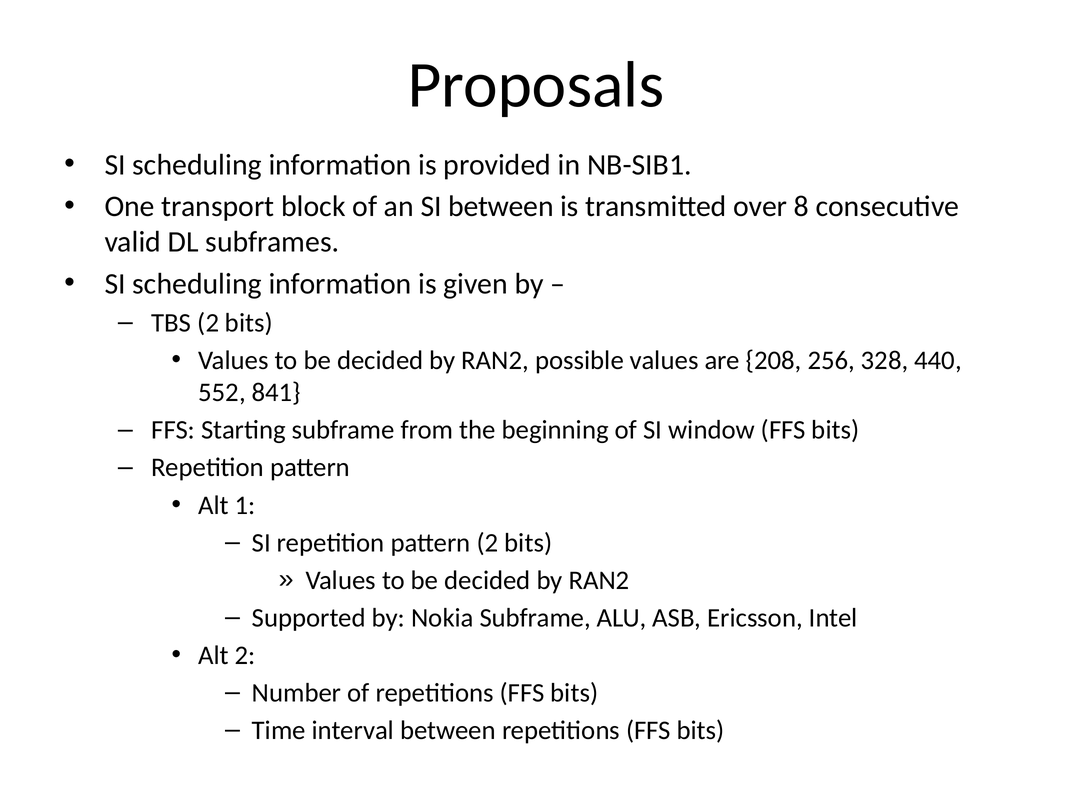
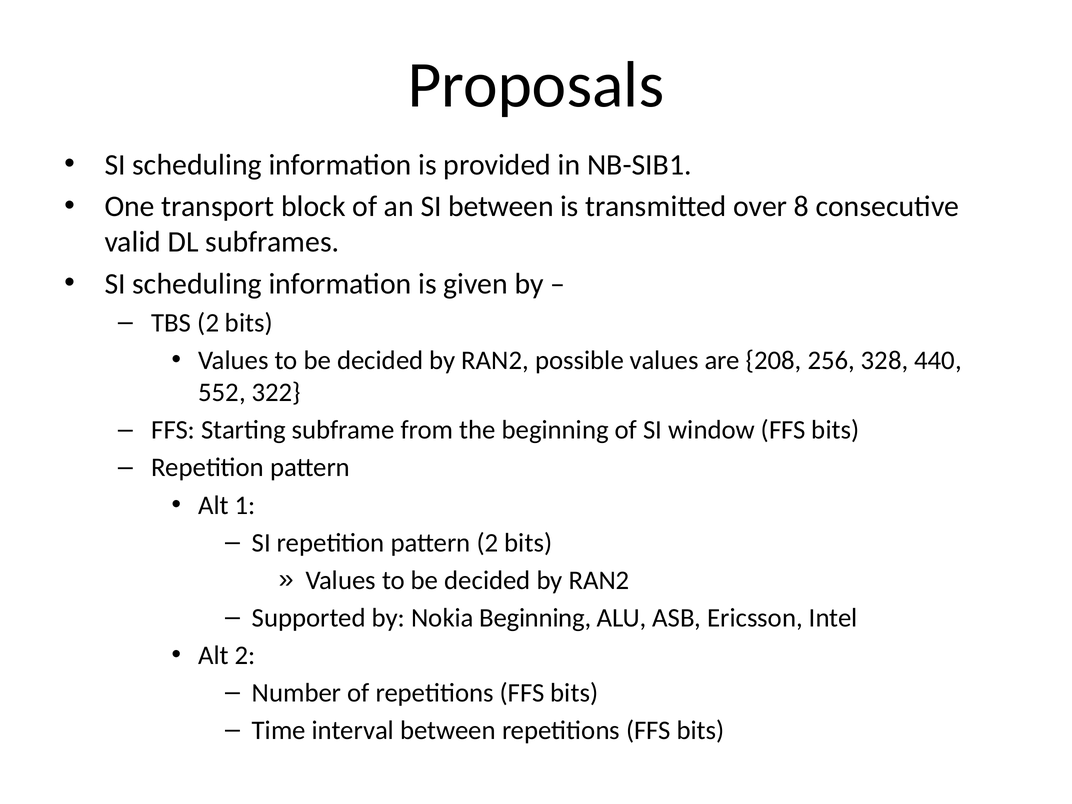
841: 841 -> 322
Nokia Subframe: Subframe -> Beginning
